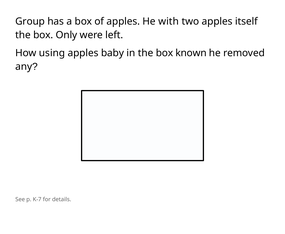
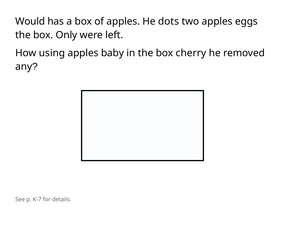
Group: Group -> Would
with: with -> dots
itself: itself -> eggs
known: known -> cherry
